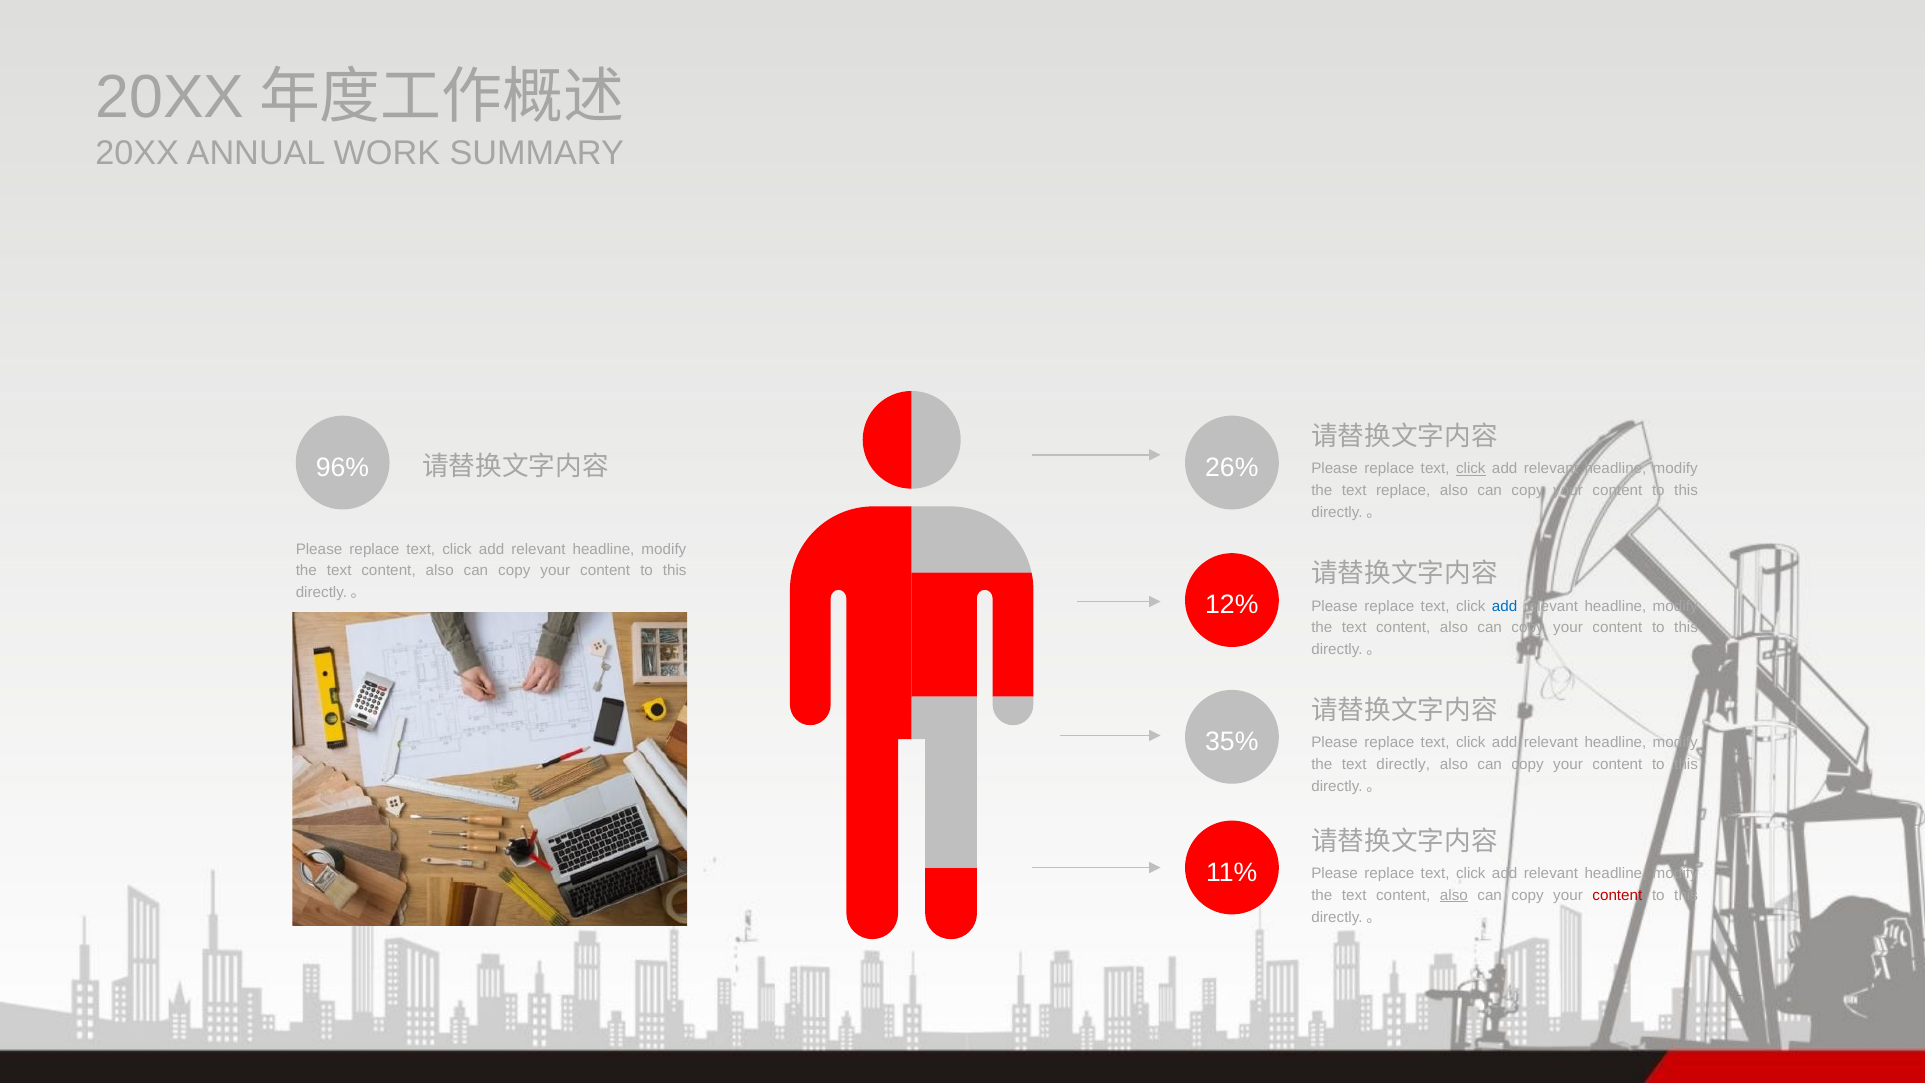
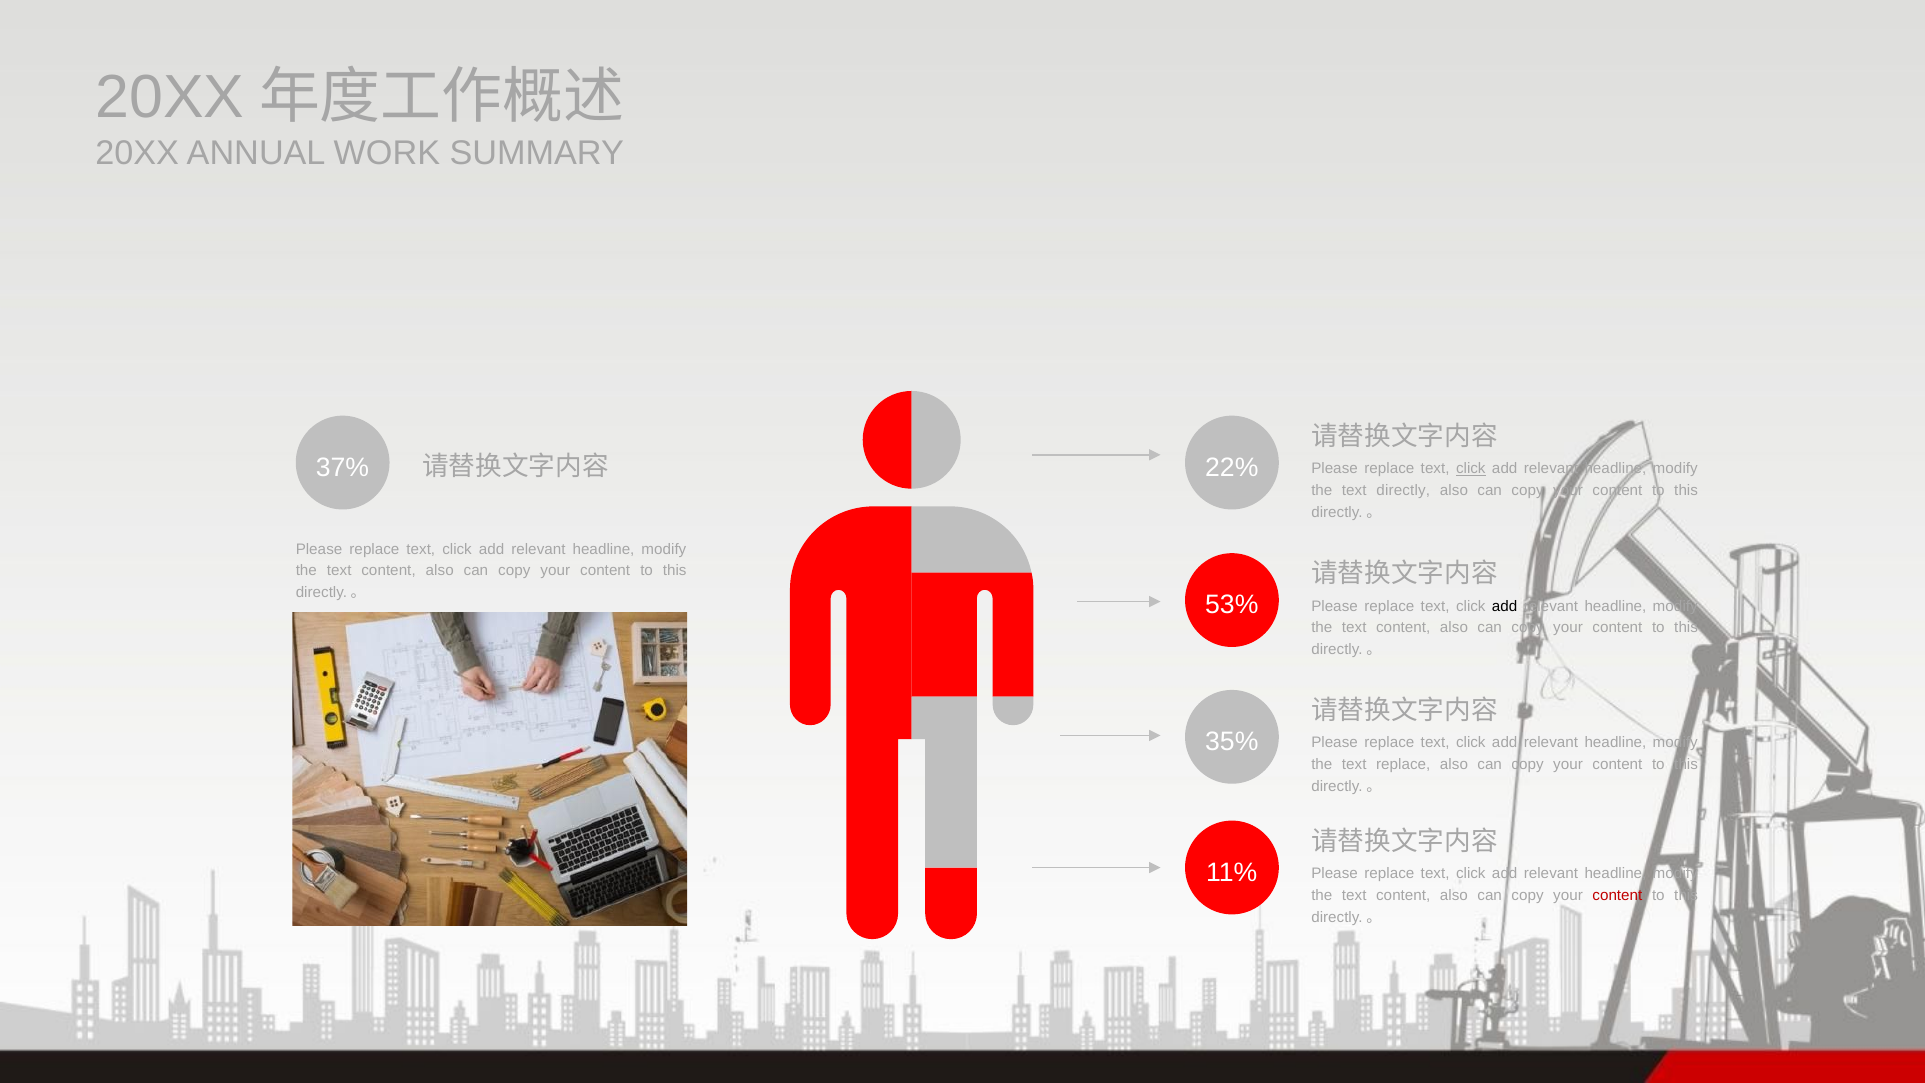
96%: 96% -> 37%
26%: 26% -> 22%
text replace: replace -> directly
12%: 12% -> 53%
add at (1505, 606) colour: blue -> black
text directly: directly -> replace
also at (1454, 895) underline: present -> none
